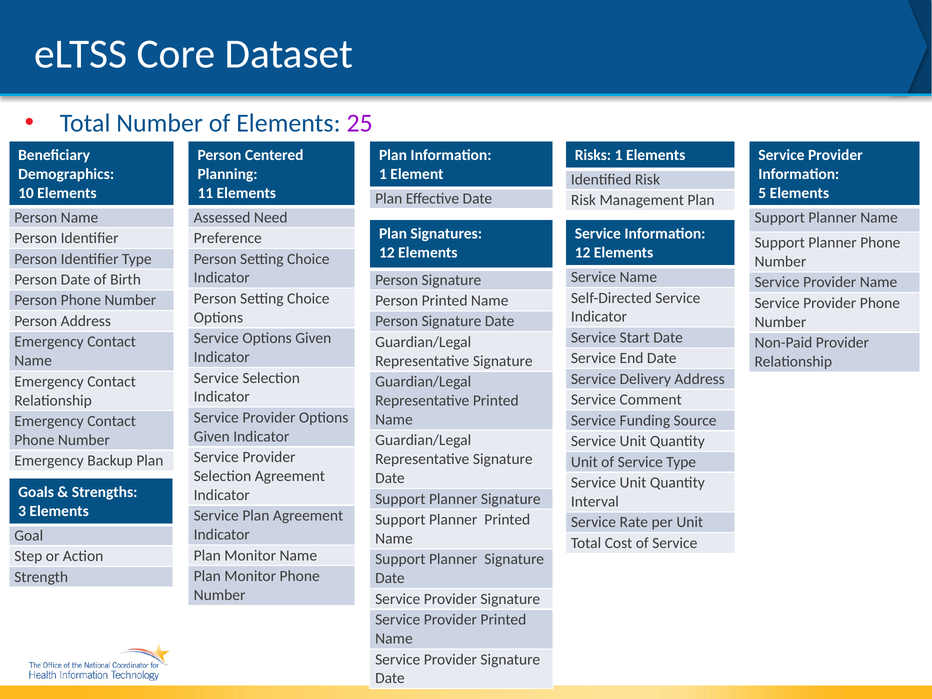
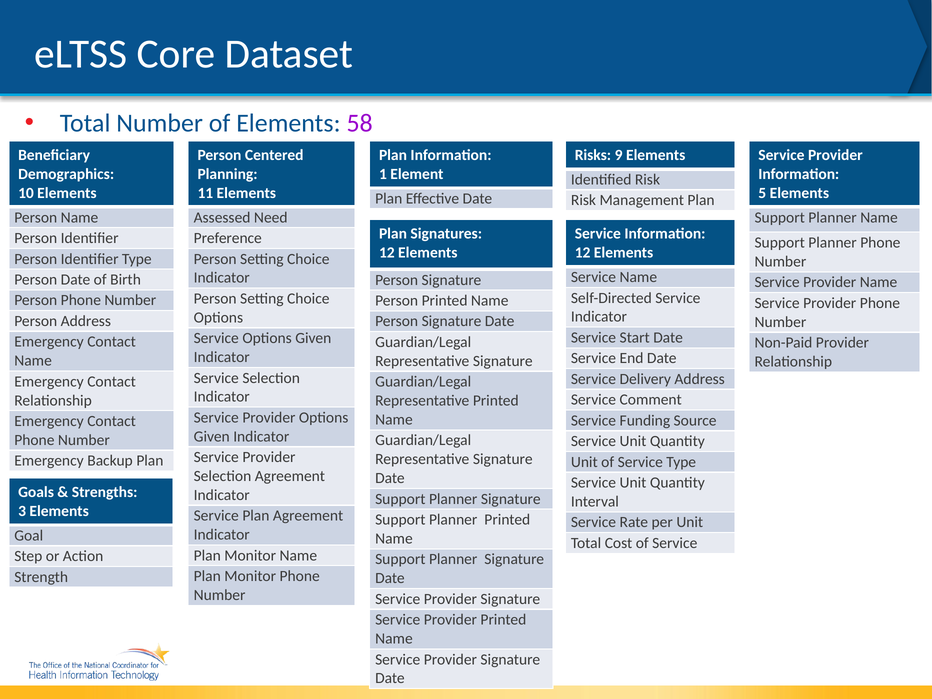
25: 25 -> 58
Risks 1: 1 -> 9
